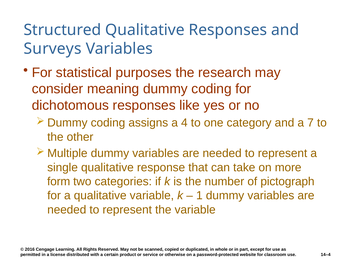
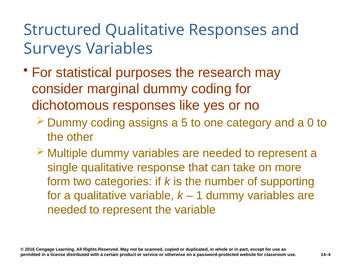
meaning: meaning -> marginal
4: 4 -> 5
7: 7 -> 0
pictograph: pictograph -> supporting
